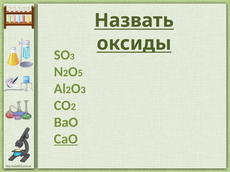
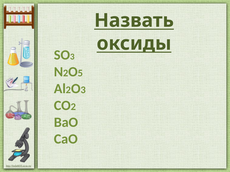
CaO underline: present -> none
